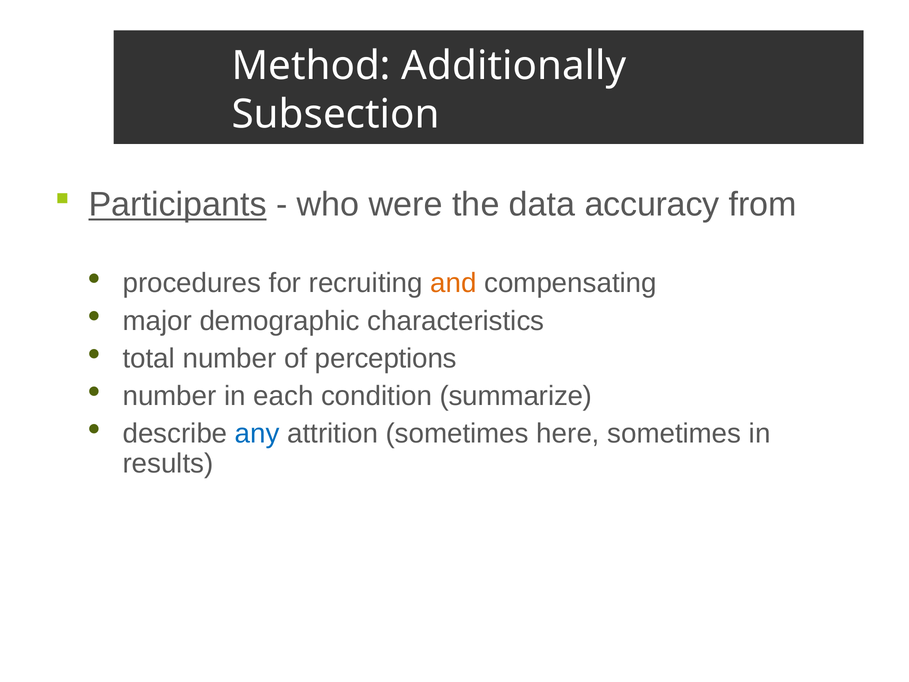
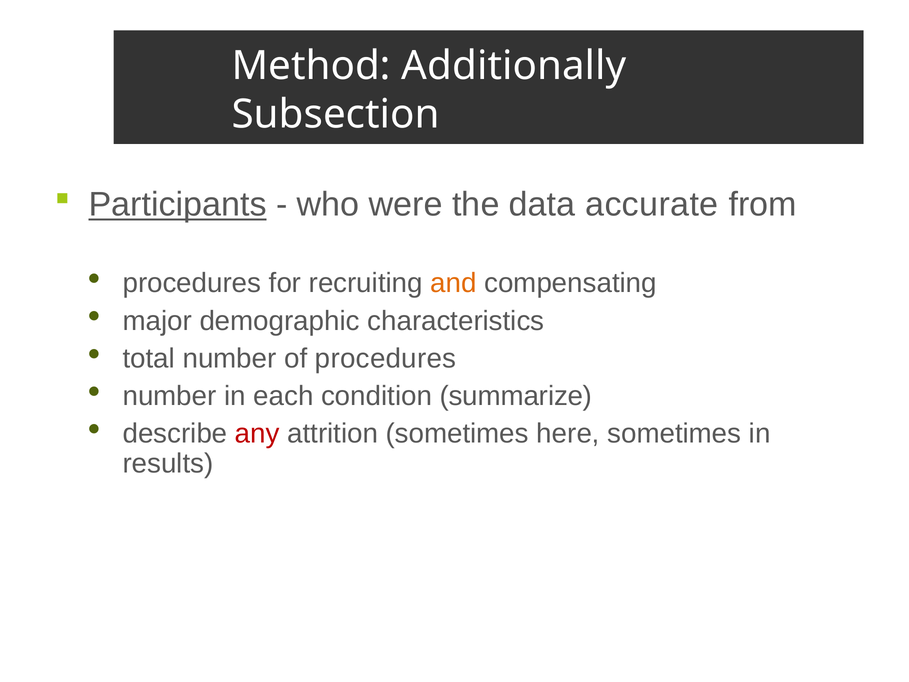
accuracy: accuracy -> accurate
of perceptions: perceptions -> procedures
any colour: blue -> red
